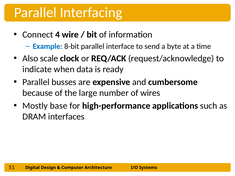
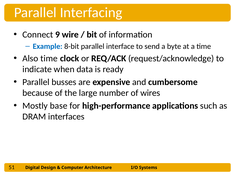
4: 4 -> 9
Also scale: scale -> time
